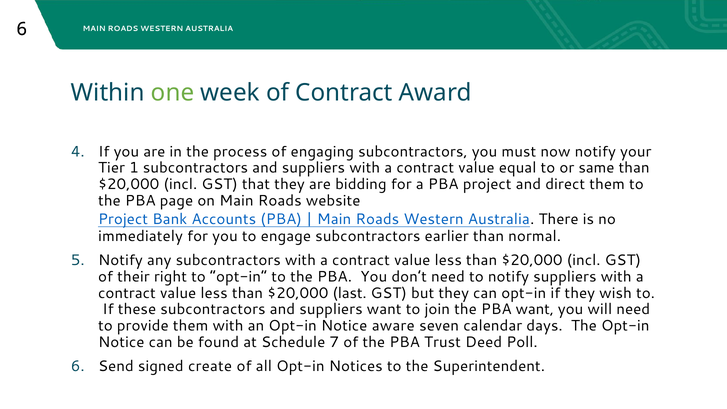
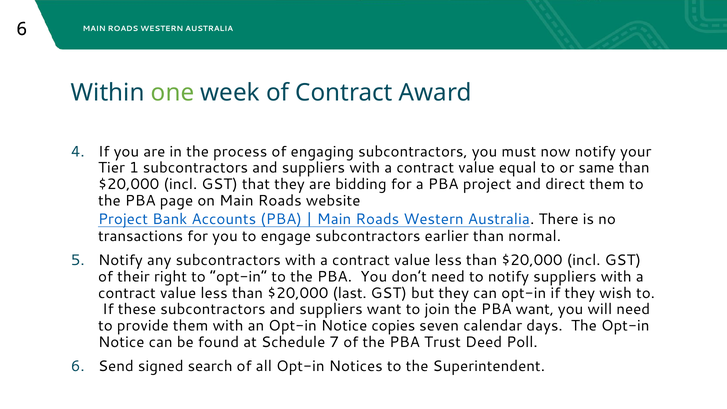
immediately: immediately -> transactions
aware: aware -> copies
create: create -> search
